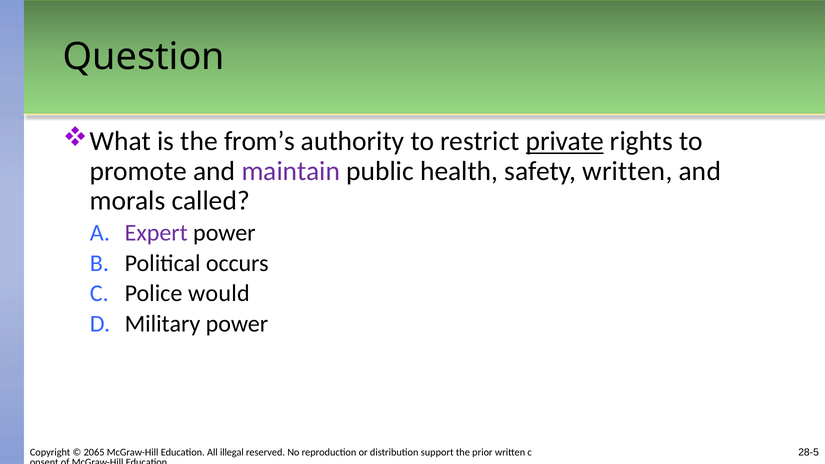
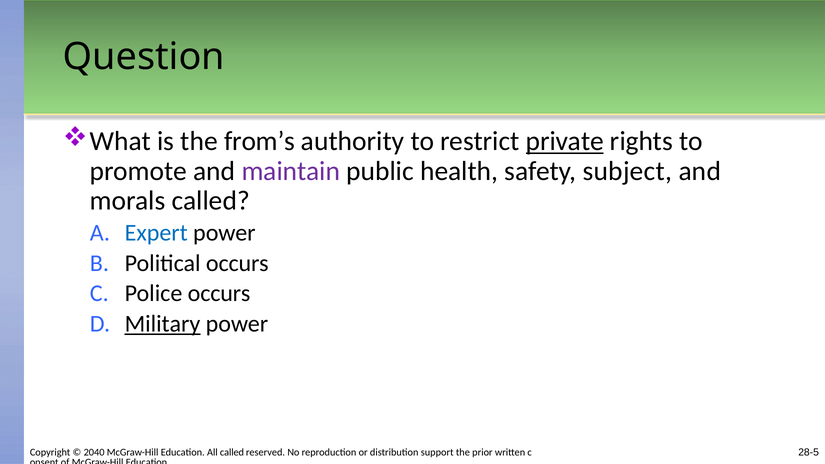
safety written: written -> subject
Expert colour: purple -> blue
Police would: would -> occurs
Military underline: none -> present
2065: 2065 -> 2040
All illegal: illegal -> called
